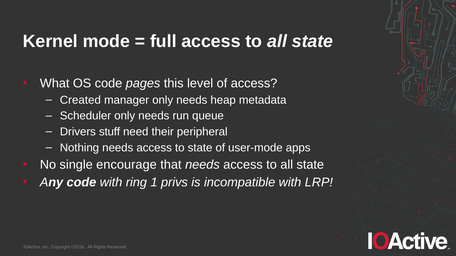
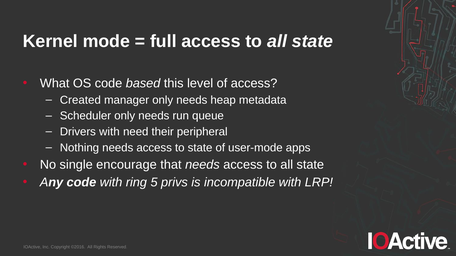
pages: pages -> based
Drivers stuff: stuff -> with
1: 1 -> 5
